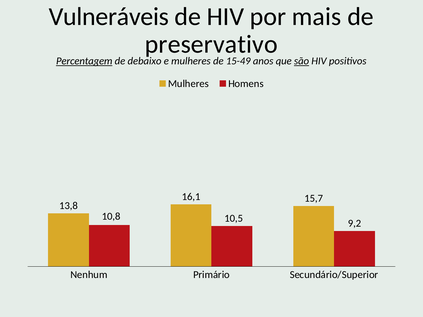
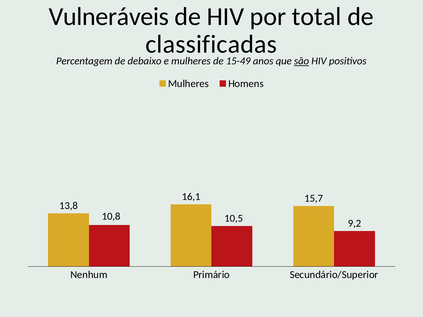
mais: mais -> total
preservativo: preservativo -> classificadas
Percentagem underline: present -> none
